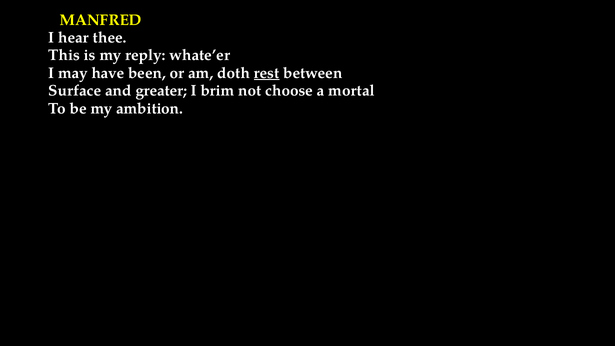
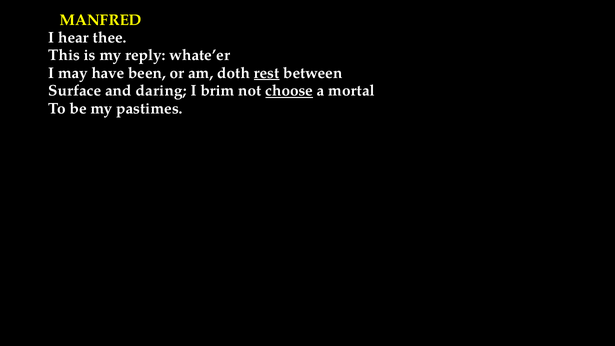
greater: greater -> daring
choose underline: none -> present
ambition: ambition -> pastimes
